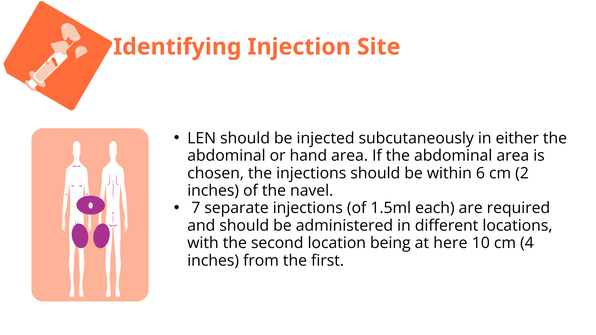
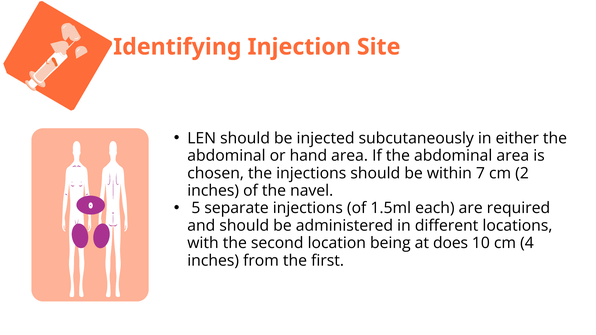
6: 6 -> 7
7: 7 -> 5
here: here -> does
